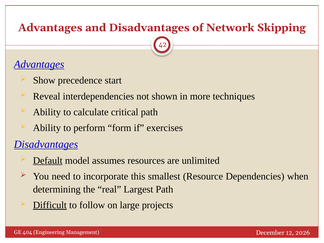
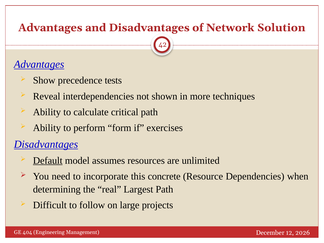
Skipping: Skipping -> Solution
start: start -> tests
smallest: smallest -> concrete
Difficult underline: present -> none
